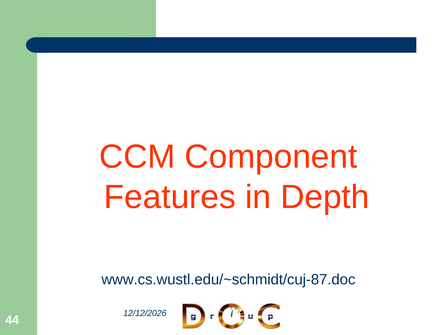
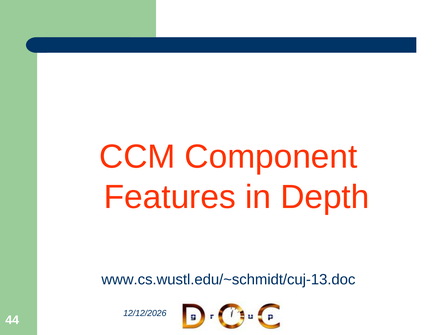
www.cs.wustl.edu/~schmidt/cuj-87.doc: www.cs.wustl.edu/~schmidt/cuj-87.doc -> www.cs.wustl.edu/~schmidt/cuj-13.doc
